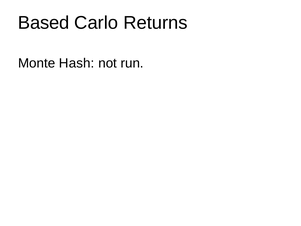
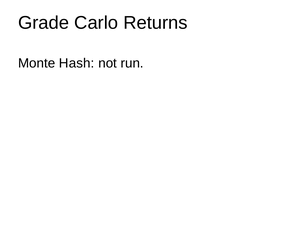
Based: Based -> Grade
